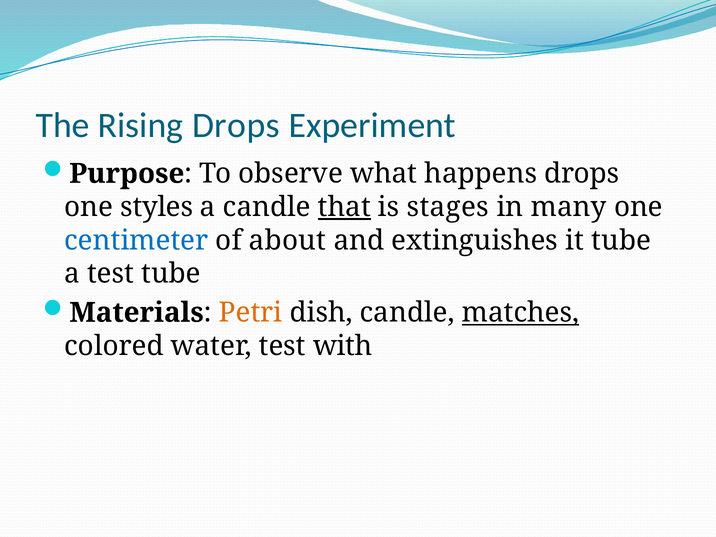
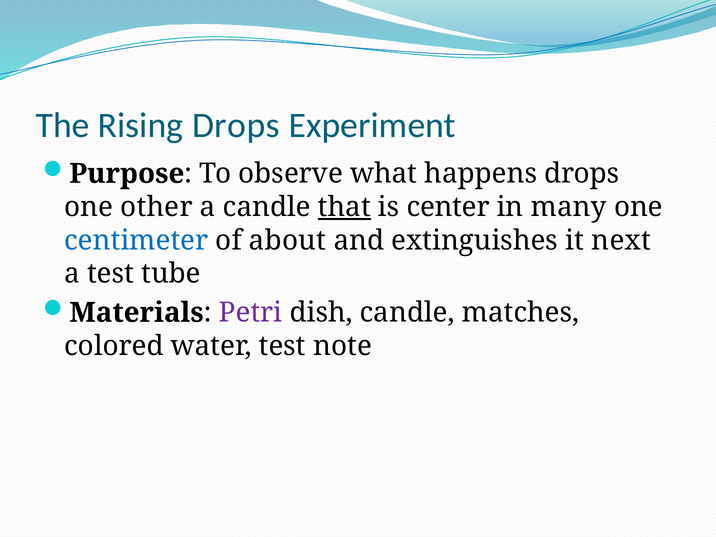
styles: styles -> other
stages: stages -> center
it tube: tube -> next
Petri colour: orange -> purple
matches underline: present -> none
with: with -> note
